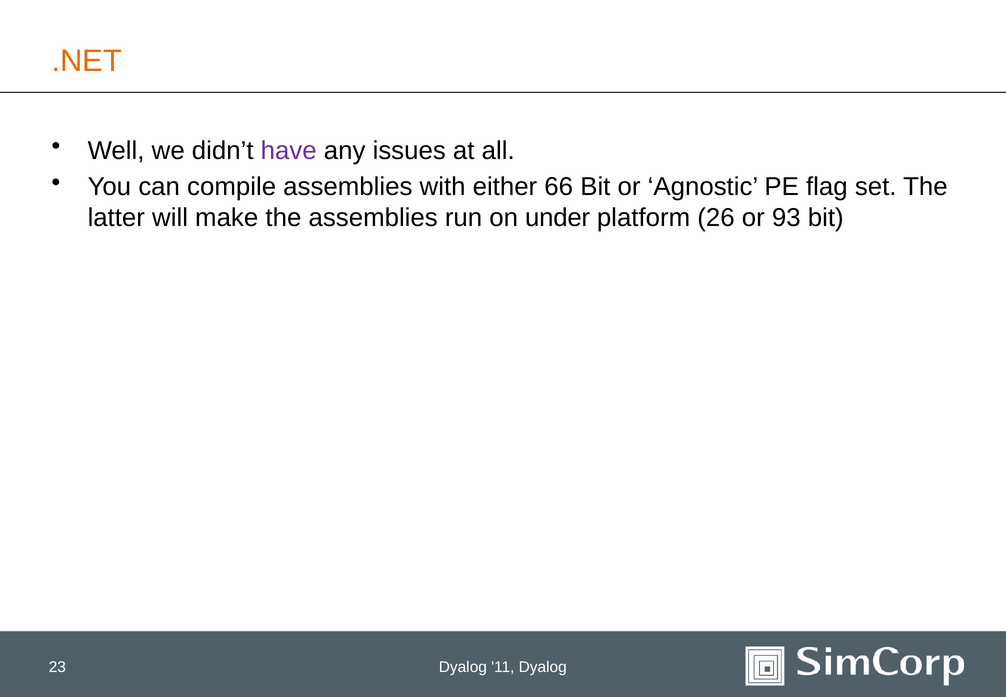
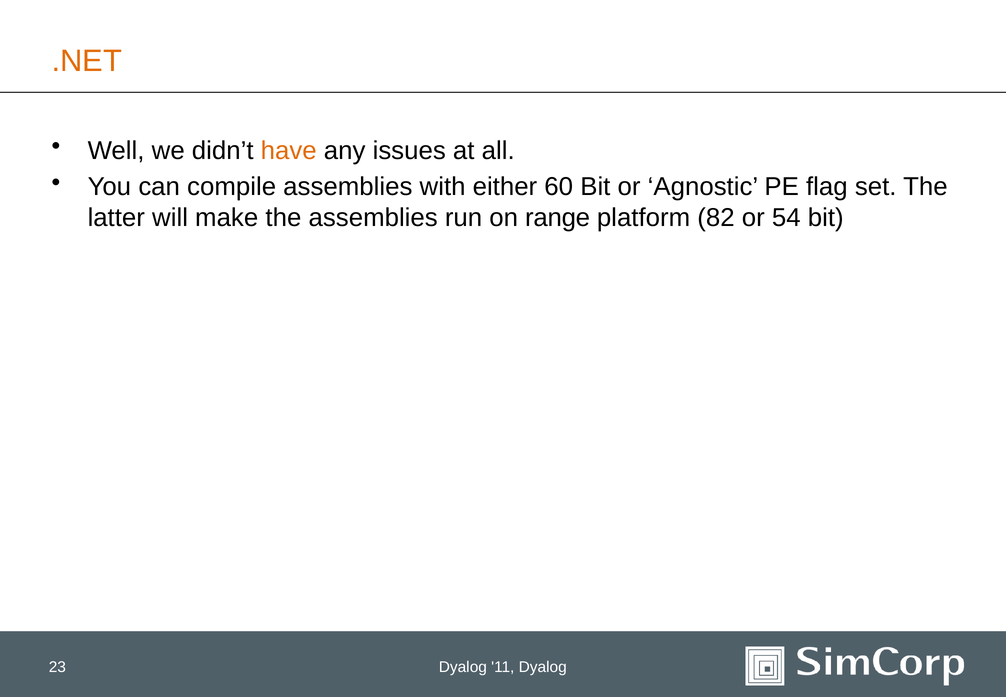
have colour: purple -> orange
66: 66 -> 60
under: under -> range
26: 26 -> 82
93: 93 -> 54
